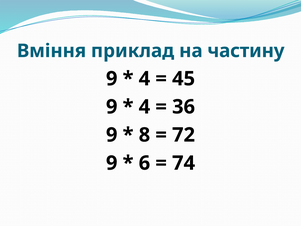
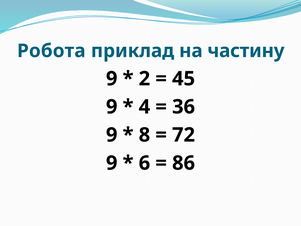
Вміння: Вміння -> Робота
4 at (144, 79): 4 -> 2
74: 74 -> 86
